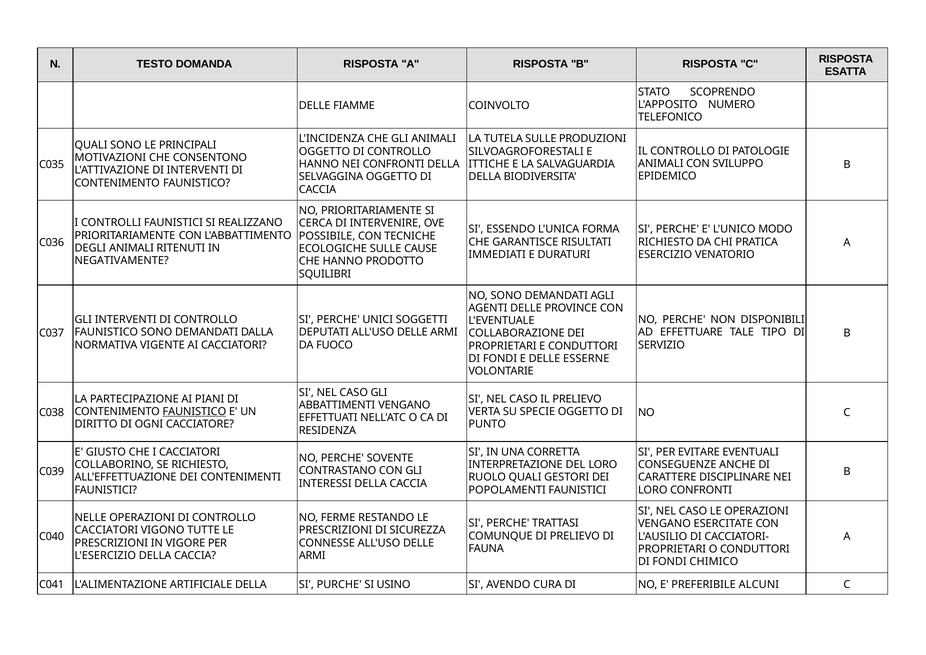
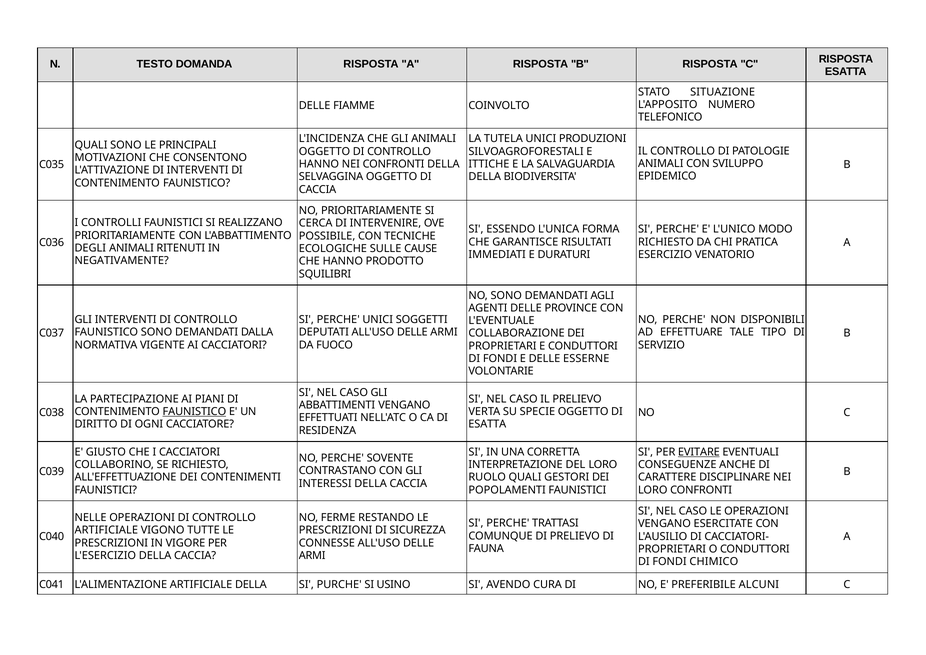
SCOPRENDO: SCOPRENDO -> SITUAZIONE
TUTELA SULLE: SULLE -> UNICI
PUNTO at (487, 424): PUNTO -> ESATTA
EVITARE underline: none -> present
CACCIATORI at (106, 530): CACCIATORI -> ARTIFICIALE
